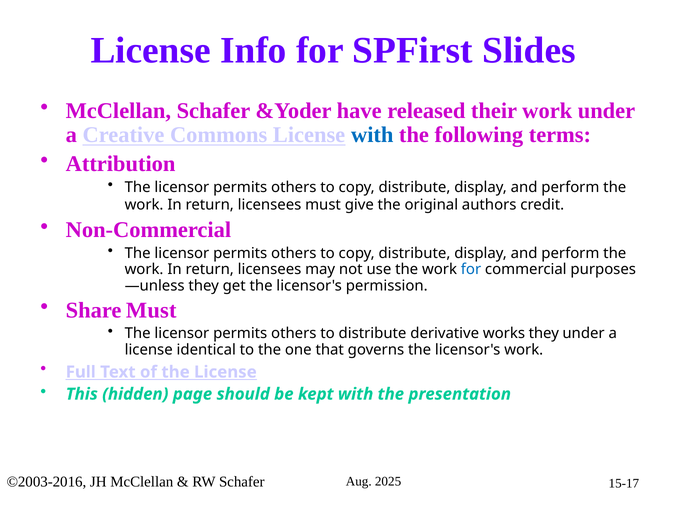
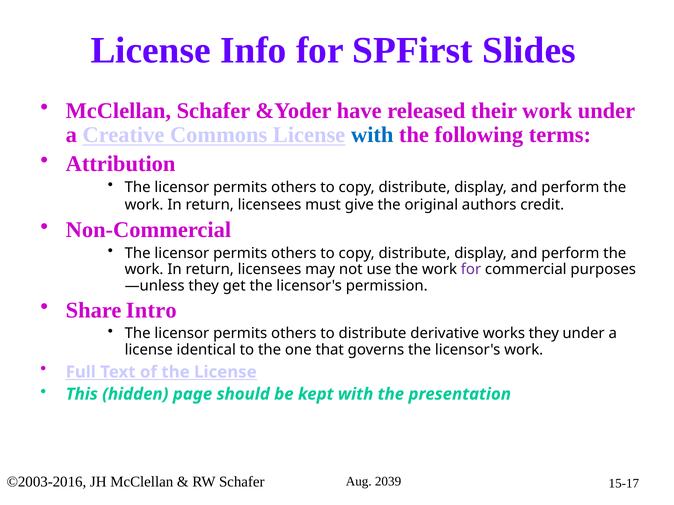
for at (471, 270) colour: blue -> purple
Share Must: Must -> Intro
2025: 2025 -> 2039
